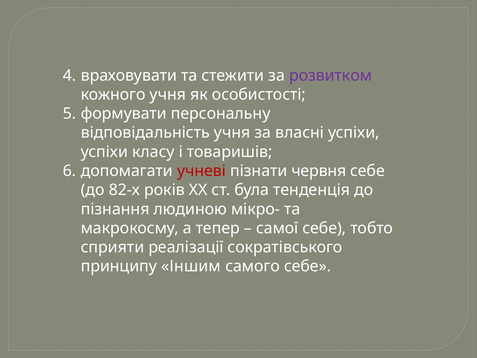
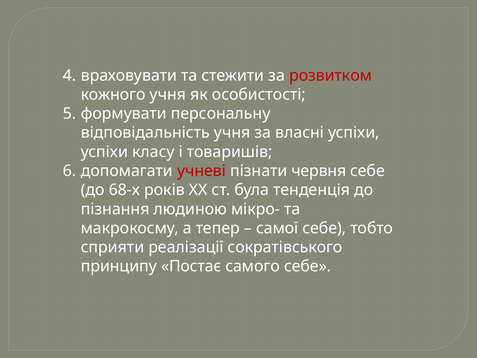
розвитком colour: purple -> red
82-х: 82-х -> 68-х
Іншим: Іншим -> Постає
